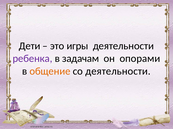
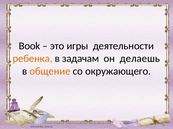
Дети: Дети -> Book
ребенка colour: purple -> orange
опорами: опорами -> делаешь
со деятельности: деятельности -> окружающего
